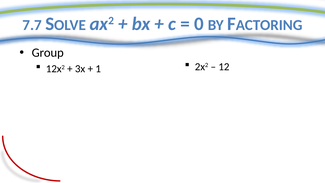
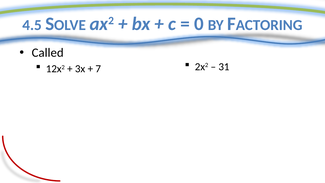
7.7: 7.7 -> 4.5
Group: Group -> Called
1: 1 -> 7
12: 12 -> 31
